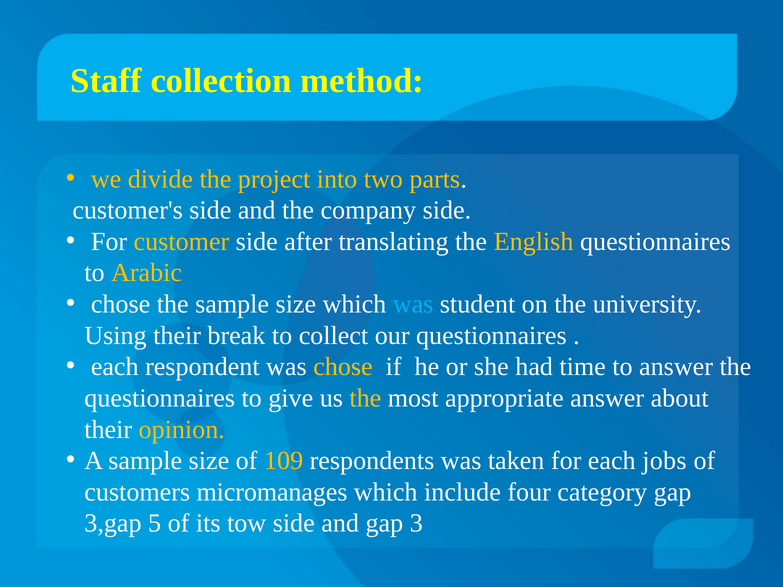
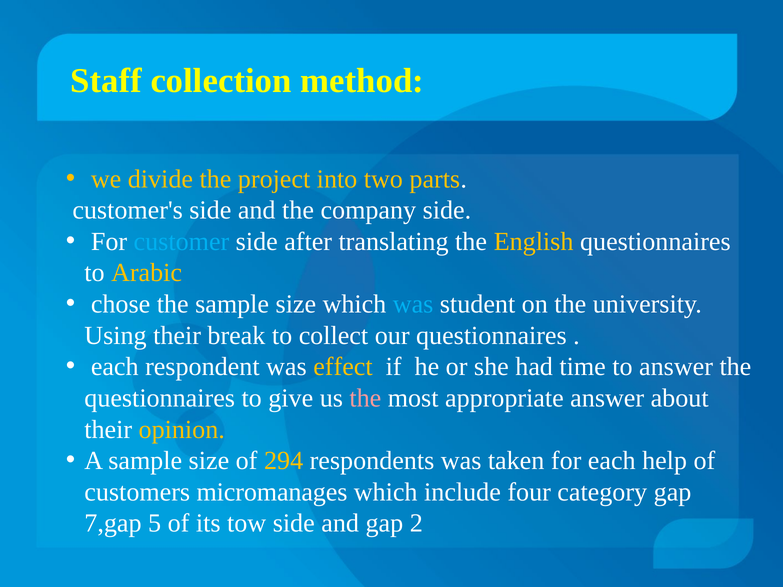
customer colour: yellow -> light blue
was chose: chose -> effect
the at (365, 398) colour: yellow -> pink
109: 109 -> 294
jobs: jobs -> help
3,gap: 3,gap -> 7,gap
3: 3 -> 2
